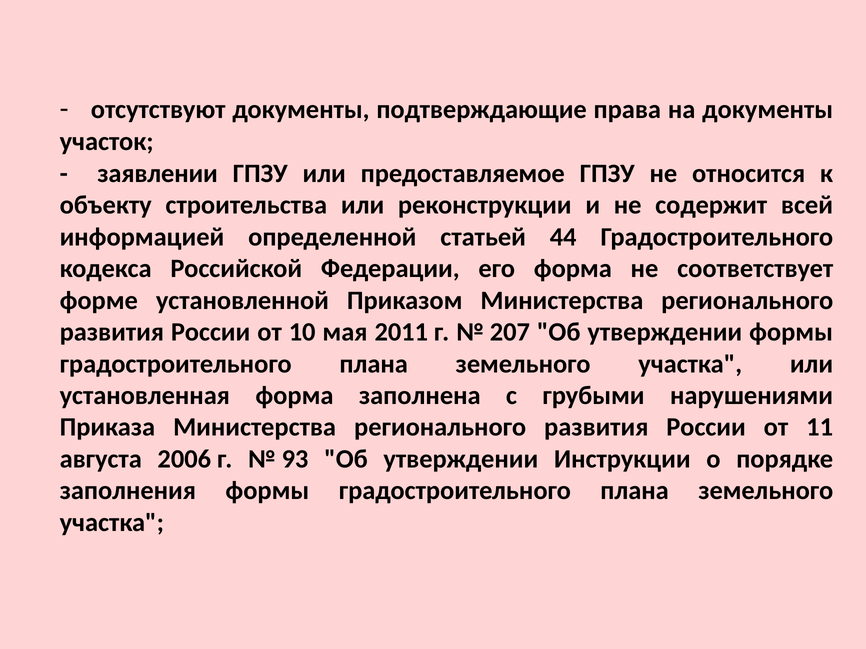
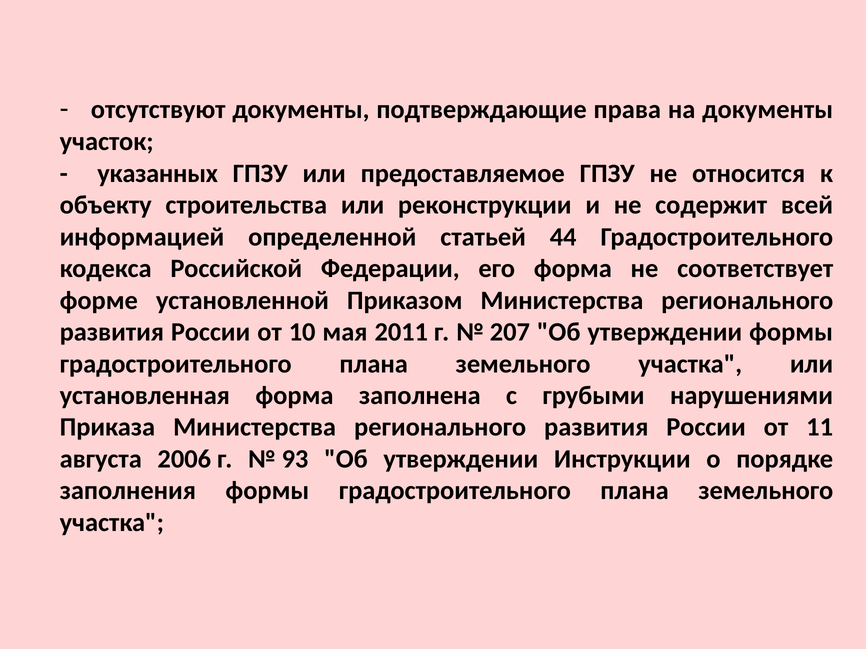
заявлении: заявлении -> указанных
